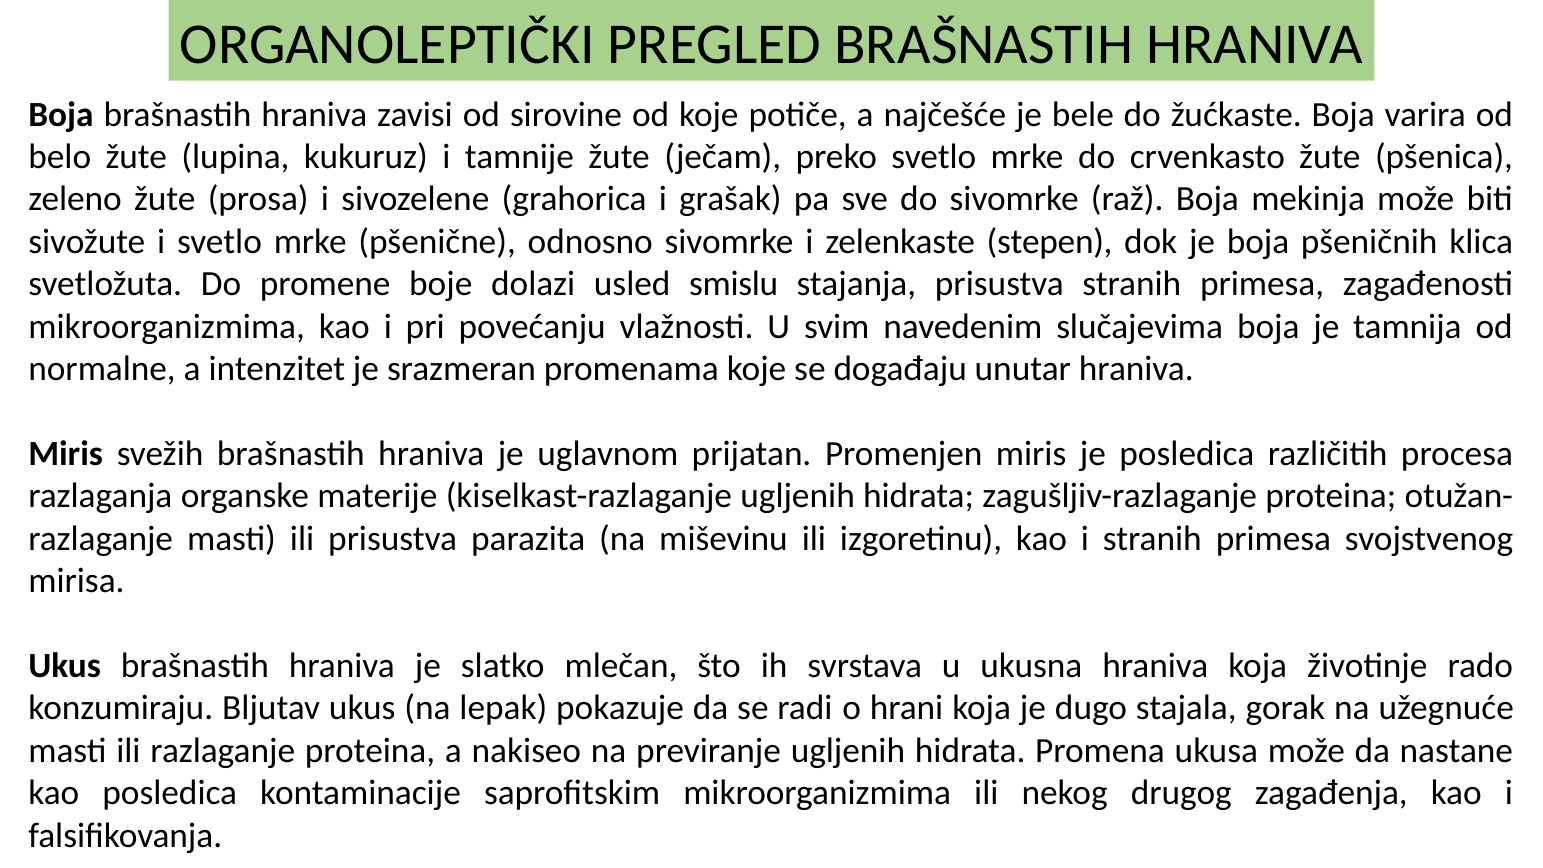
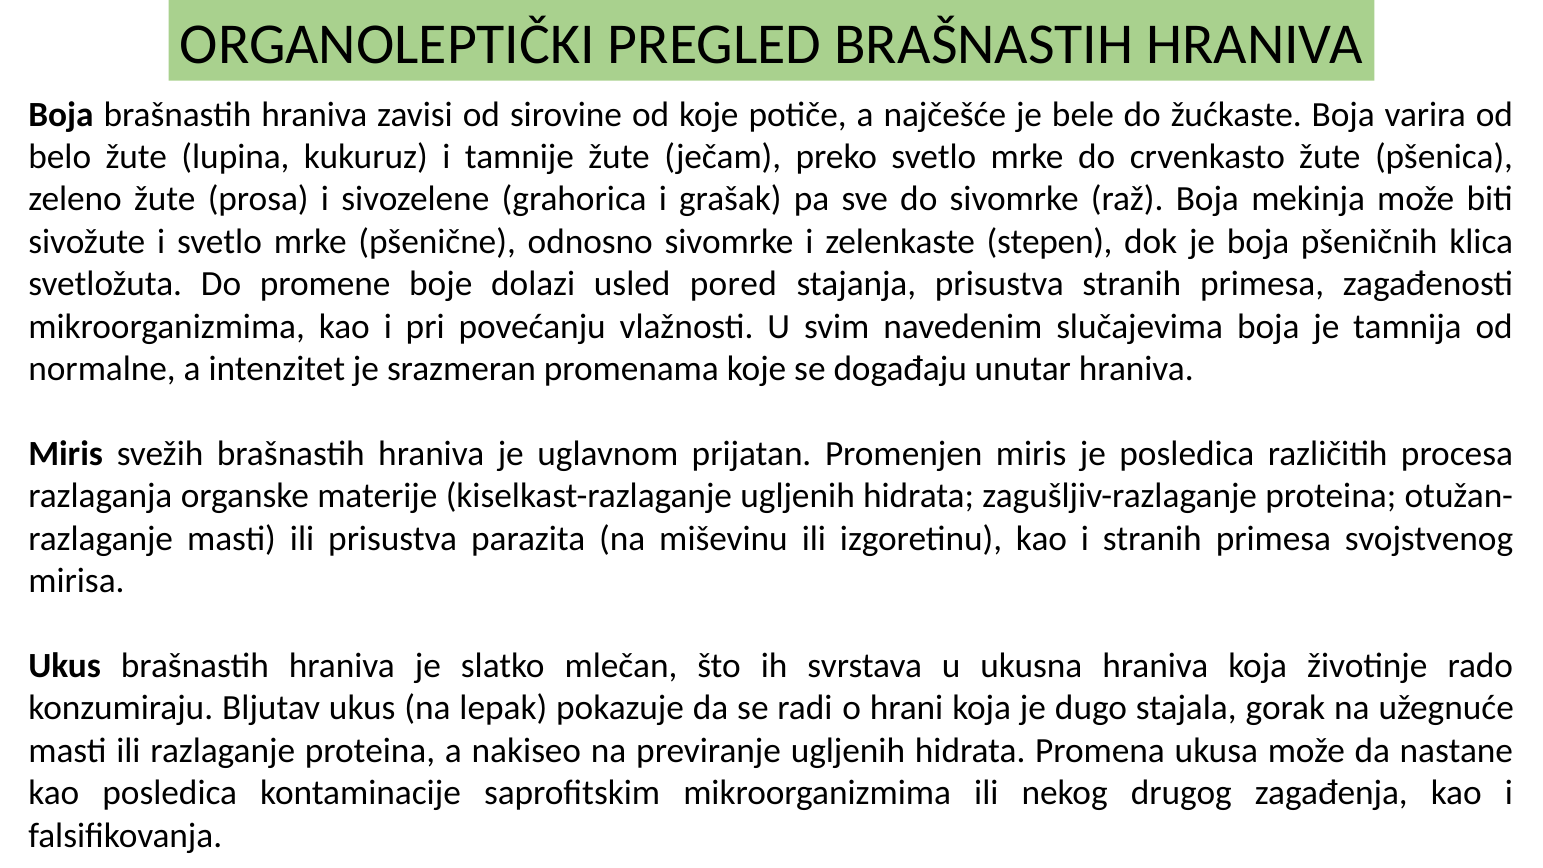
smislu: smislu -> pored
